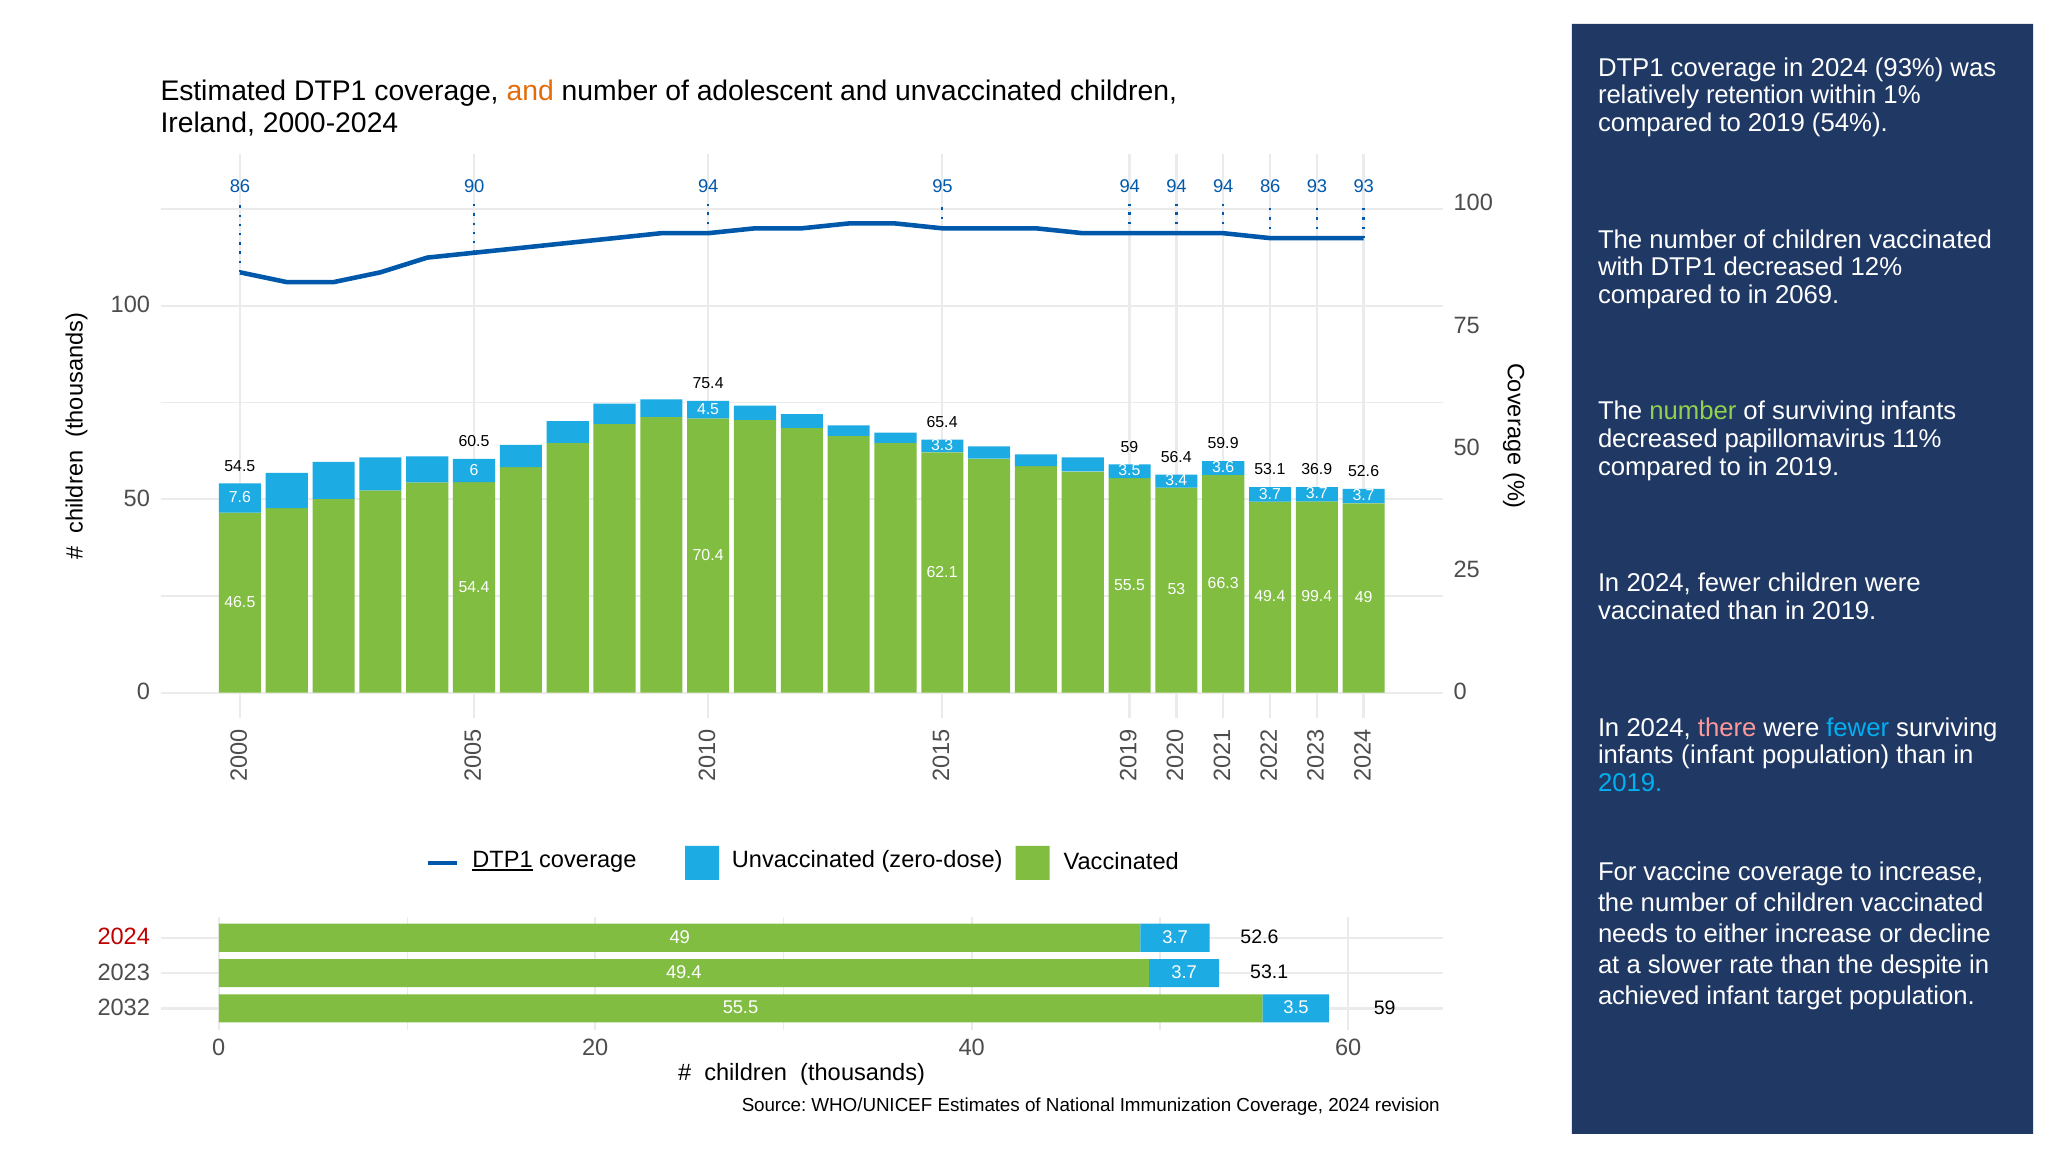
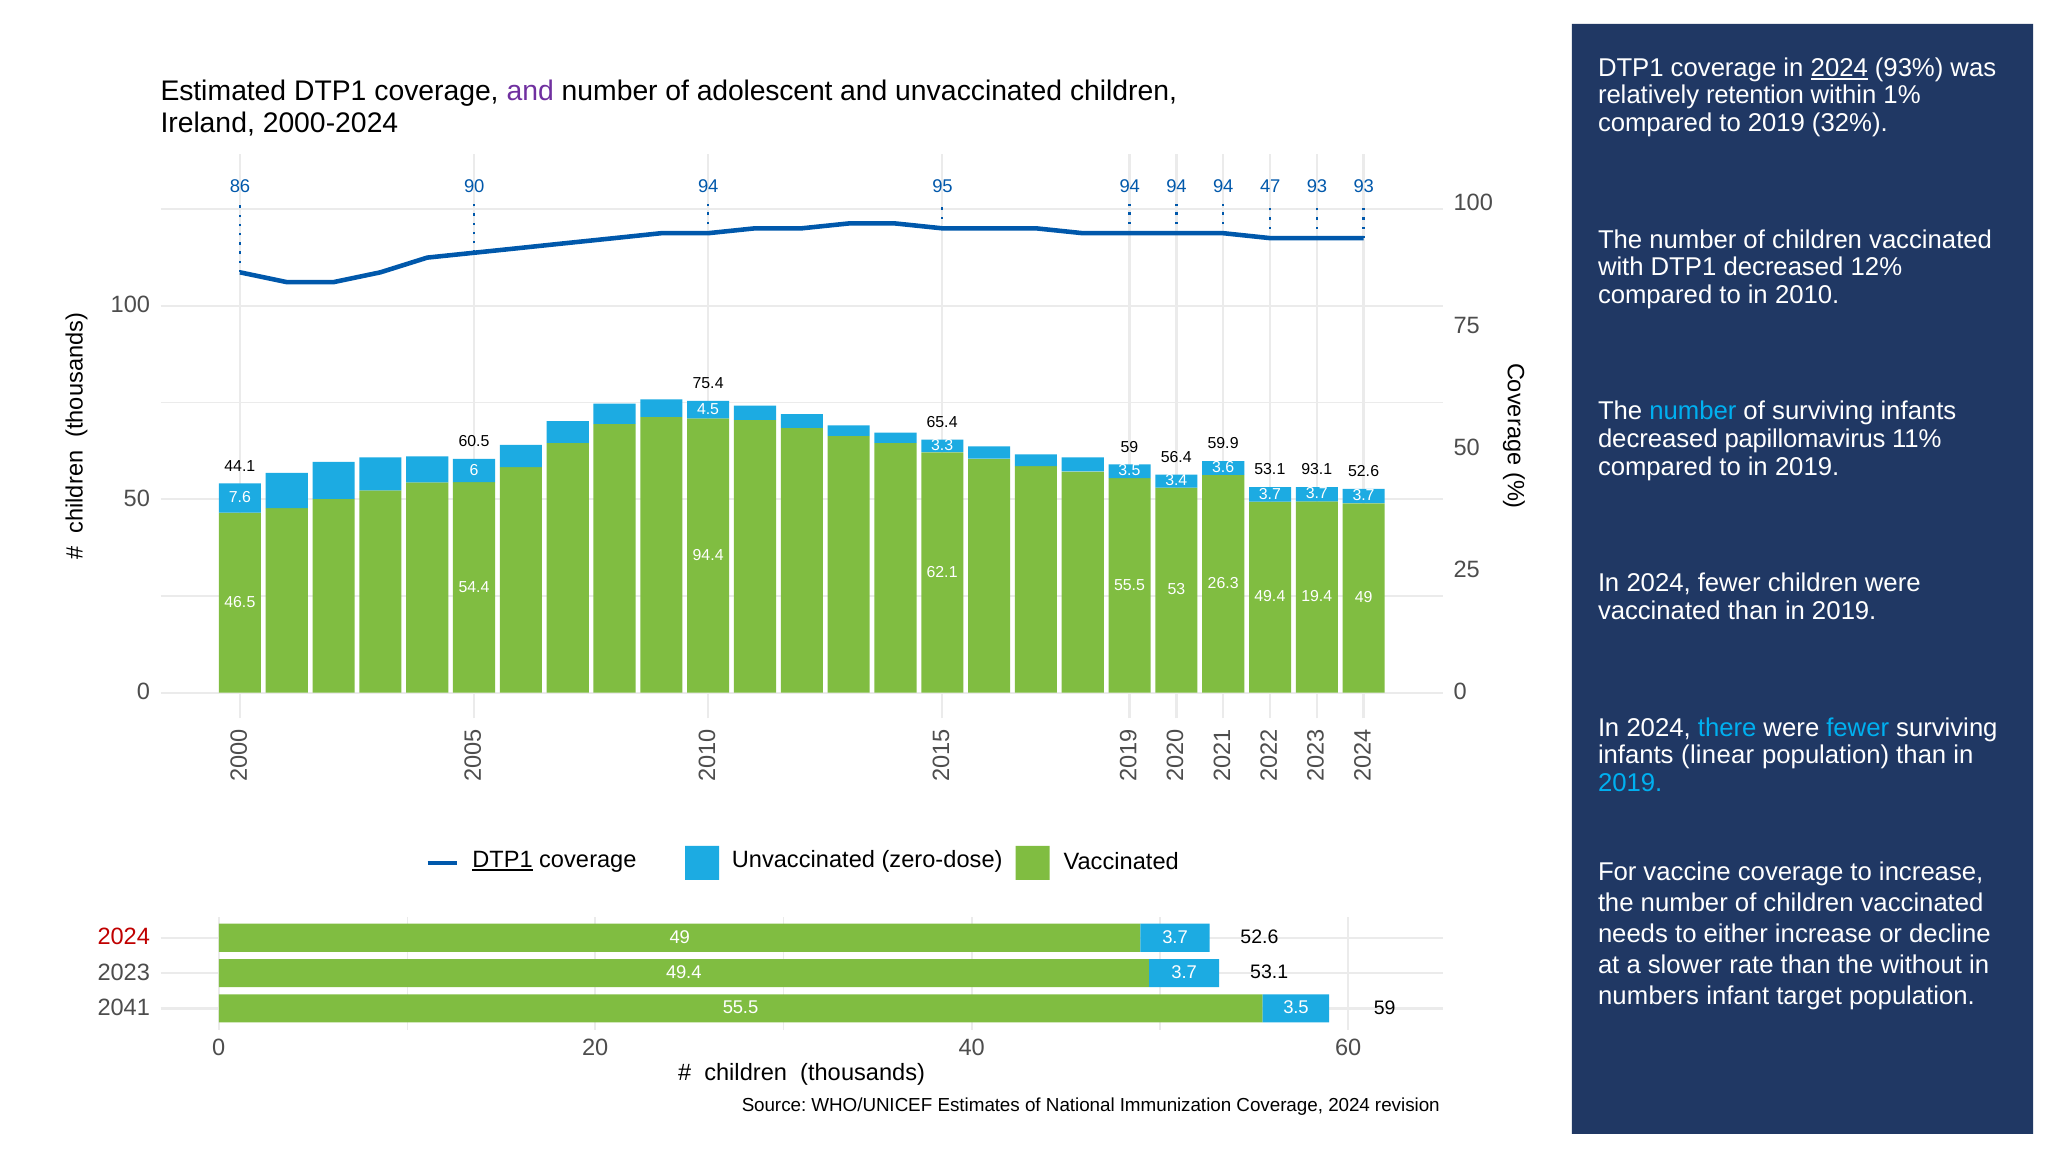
2024 at (1839, 68) underline: none -> present
and at (530, 91) colour: orange -> purple
54%: 54% -> 32%
94 86: 86 -> 47
2069: 2069 -> 2010
number at (1693, 412) colour: light green -> light blue
54.5: 54.5 -> 44.1
36.9: 36.9 -> 93.1
70.4: 70.4 -> 94.4
66.3: 66.3 -> 26.3
99.4: 99.4 -> 19.4
there colour: pink -> light blue
infants infant: infant -> linear
despite: despite -> without
achieved: achieved -> numbers
2032: 2032 -> 2041
